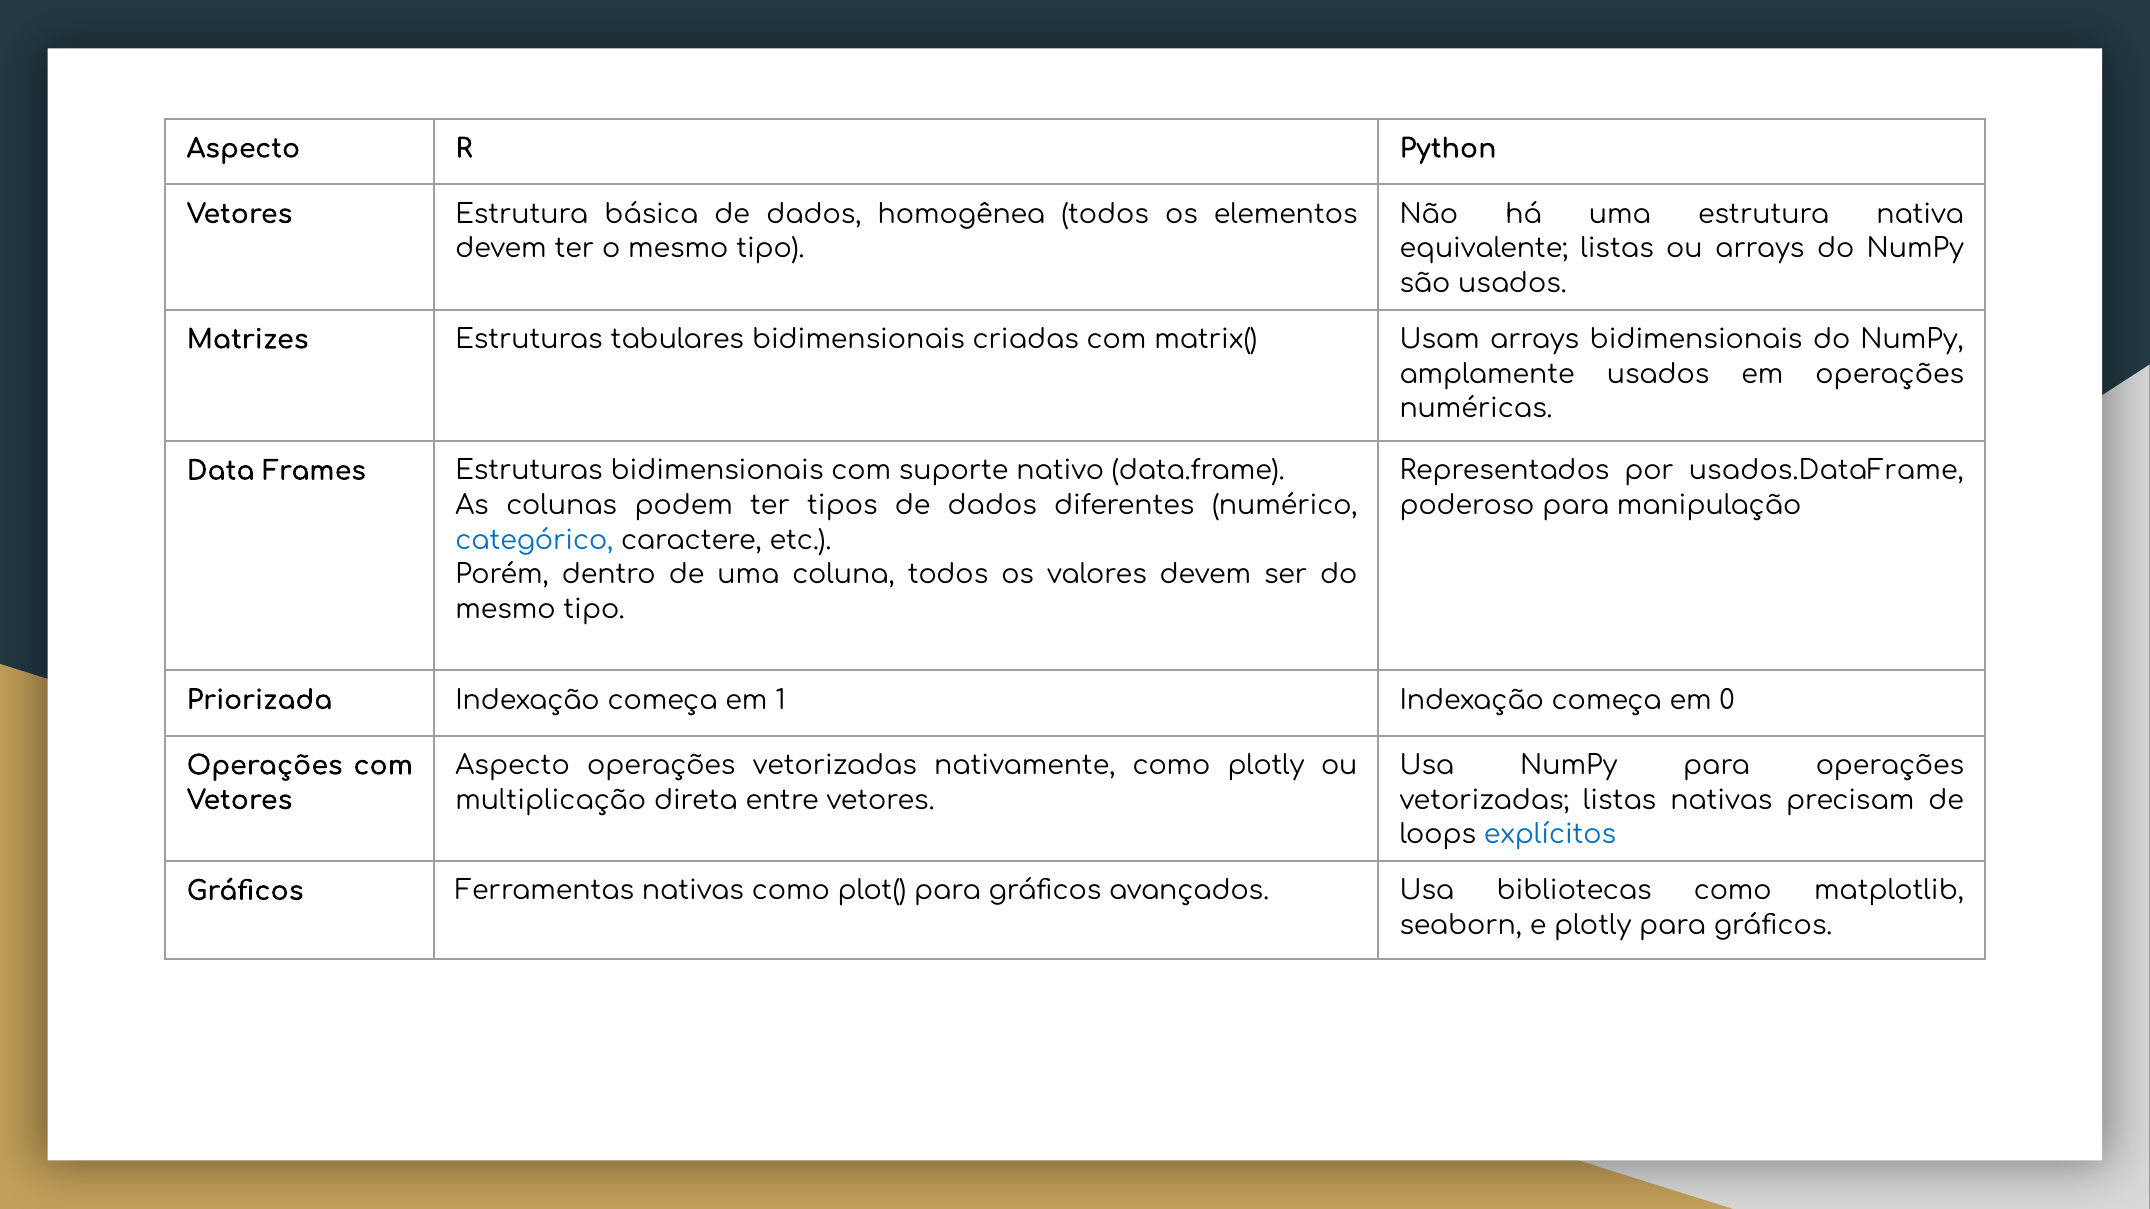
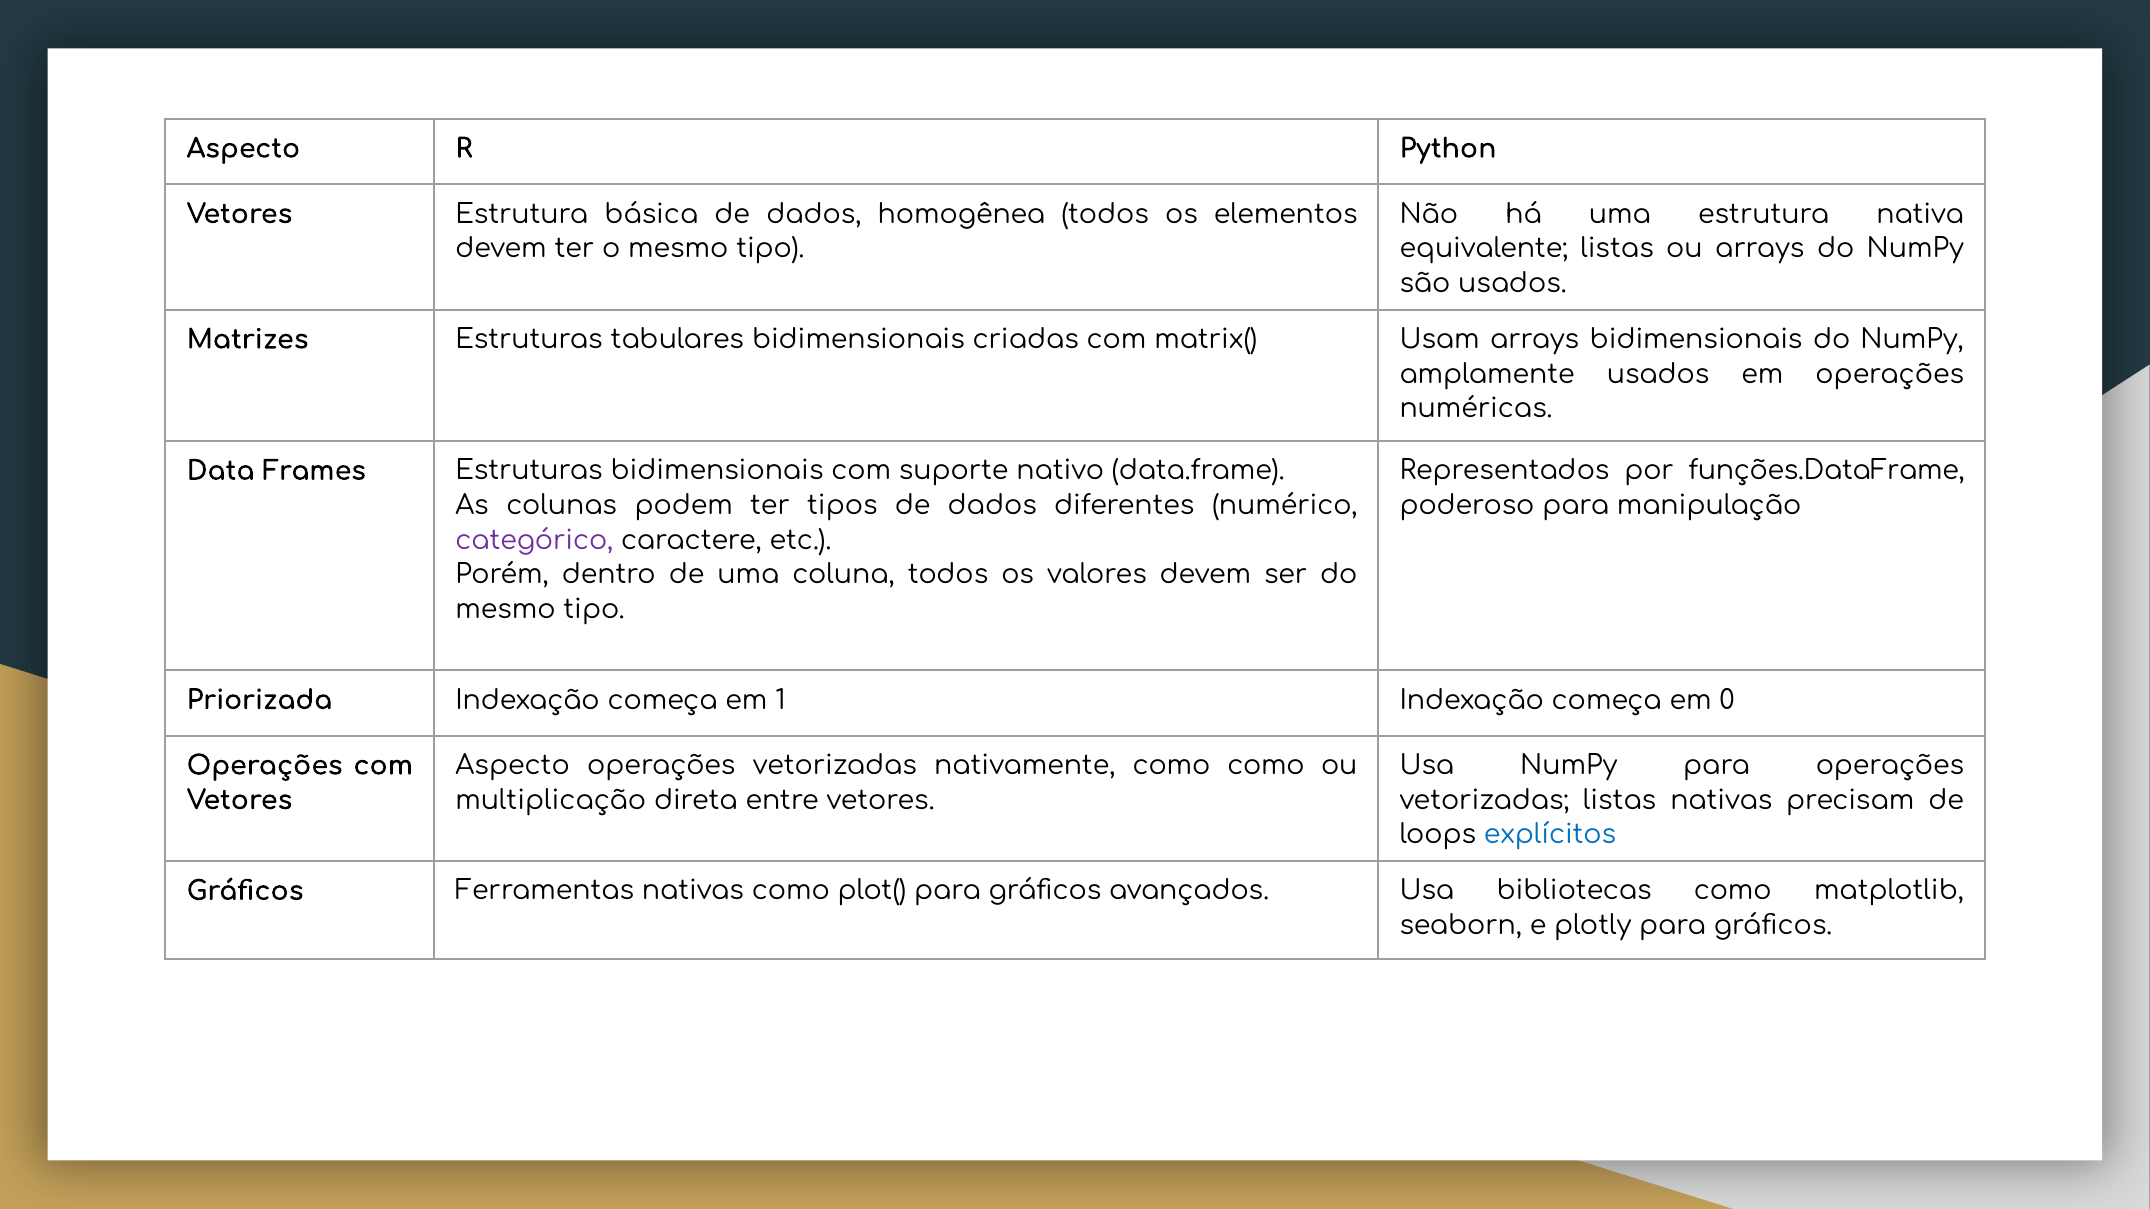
usados.DataFrame: usados.DataFrame -> funções.DataFrame
categórico colour: blue -> purple
como plotly: plotly -> como
